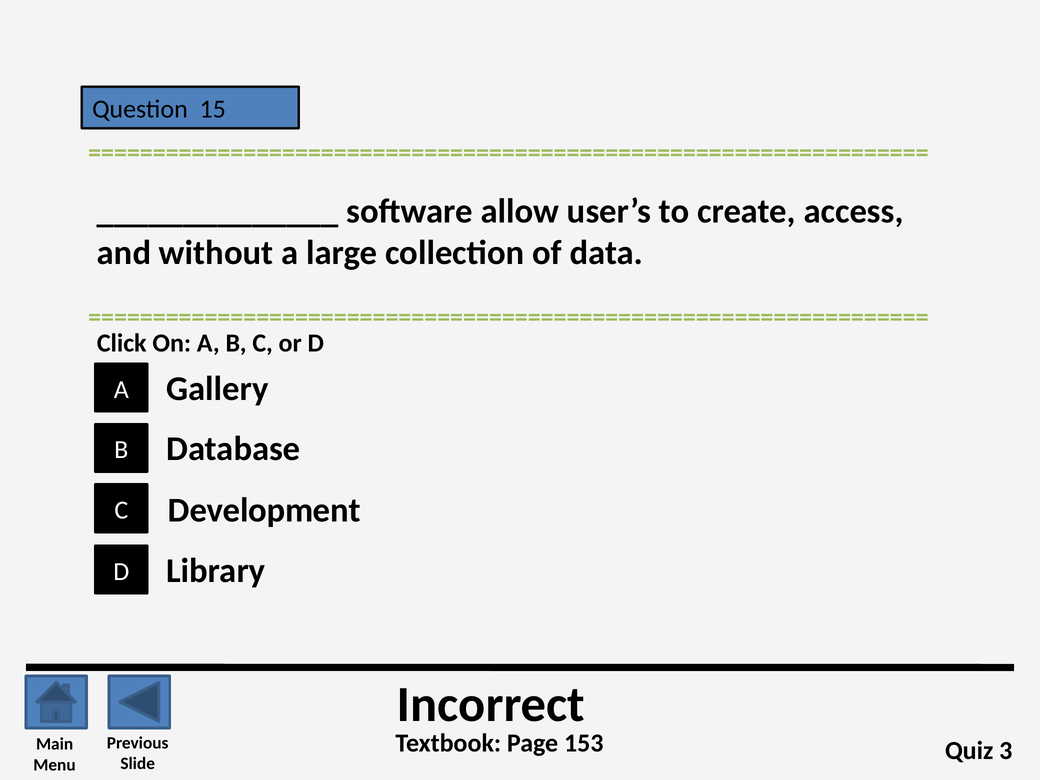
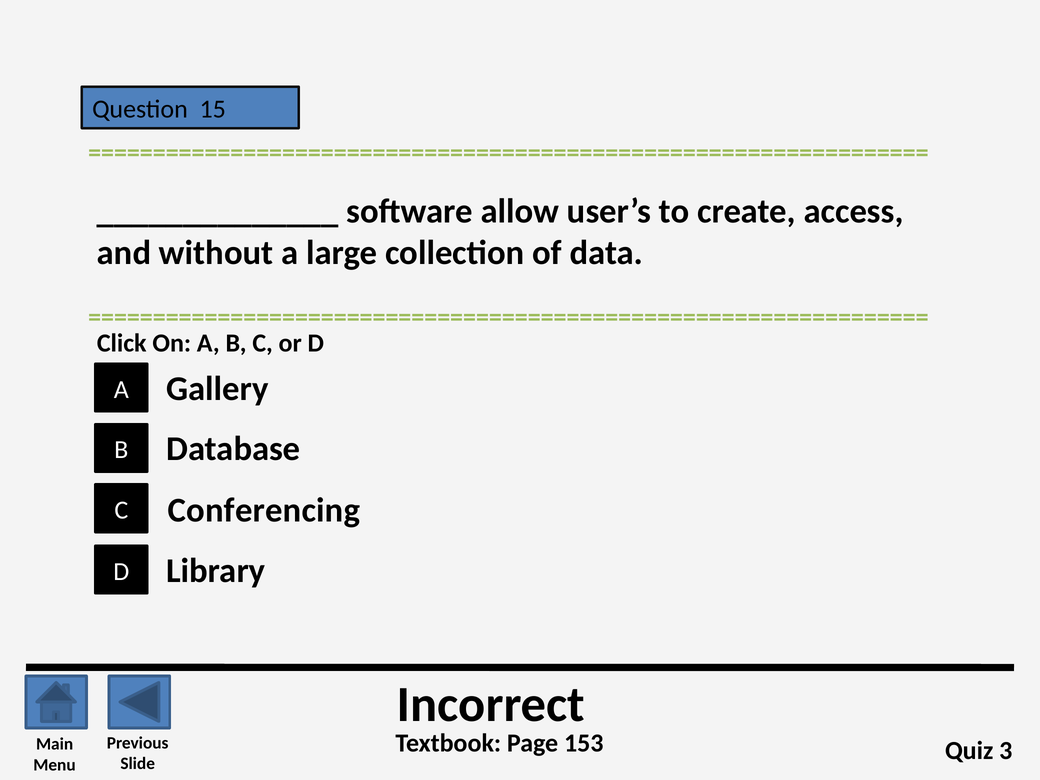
Development: Development -> Conferencing
